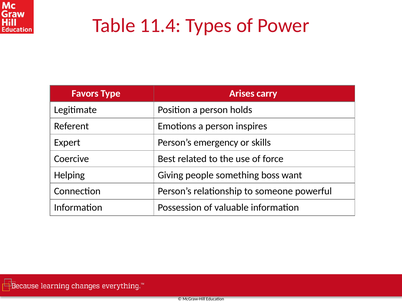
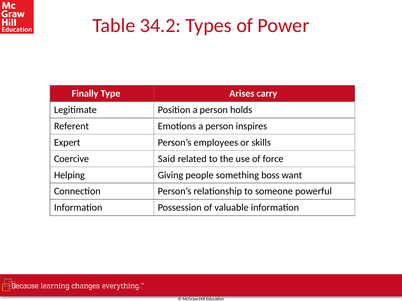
11.4: 11.4 -> 34.2
Favors: Favors -> Finally
emergency: emergency -> employees
Best: Best -> Said
